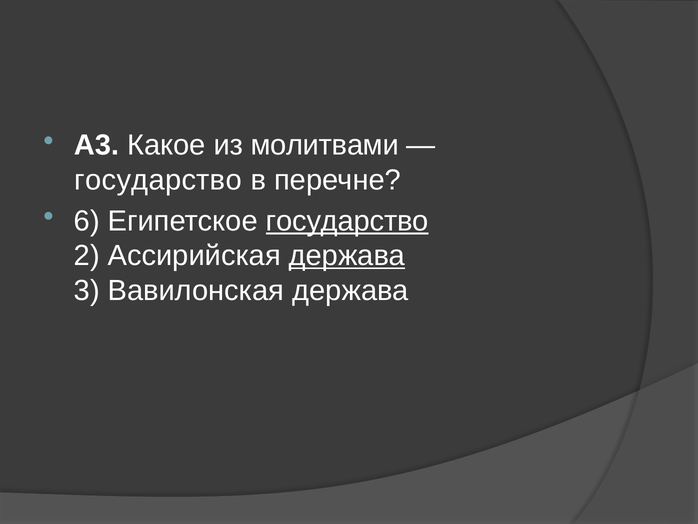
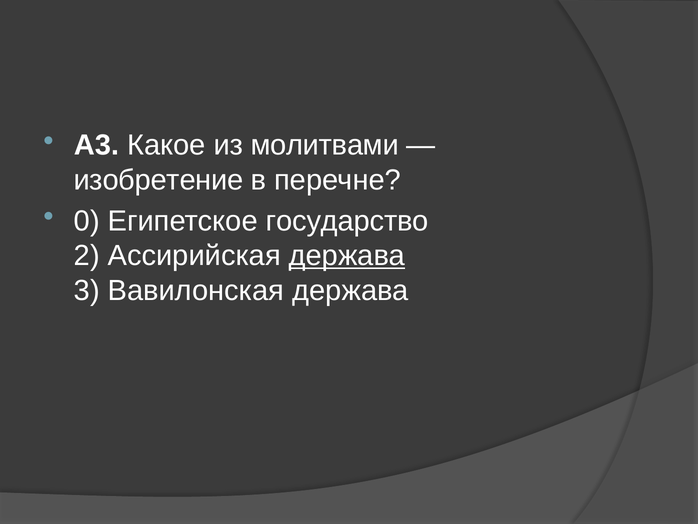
государство at (158, 180): государство -> изобретение
6: 6 -> 0
государство at (347, 221) underline: present -> none
